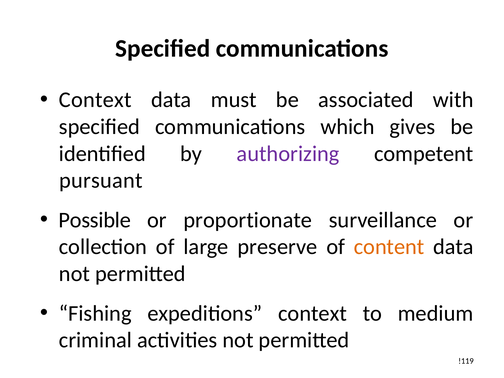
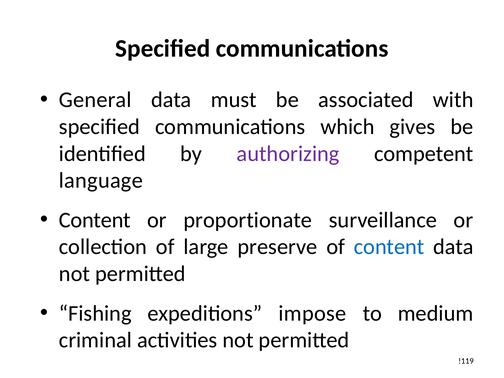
Context at (95, 100): Context -> General
pursuant: pursuant -> language
Possible at (95, 220): Possible -> Content
content at (389, 247) colour: orange -> blue
expeditions context: context -> impose
